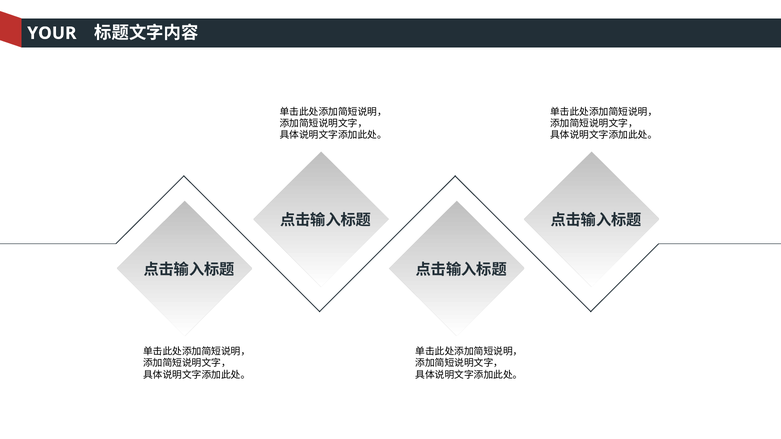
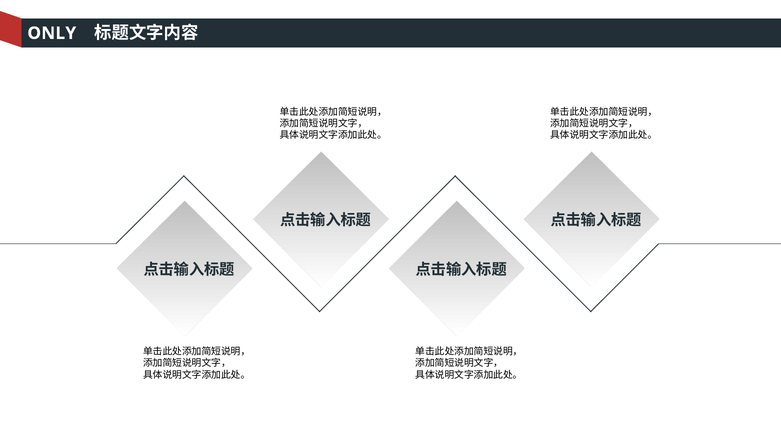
YOUR: YOUR -> ONLY
